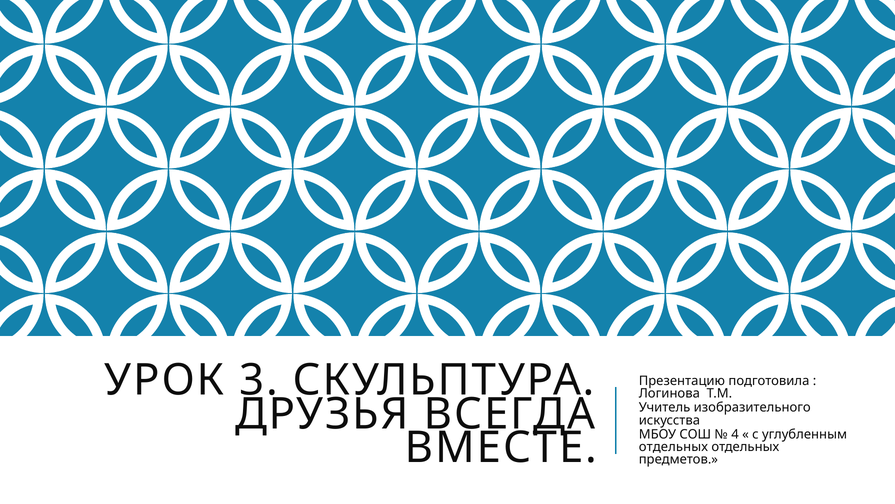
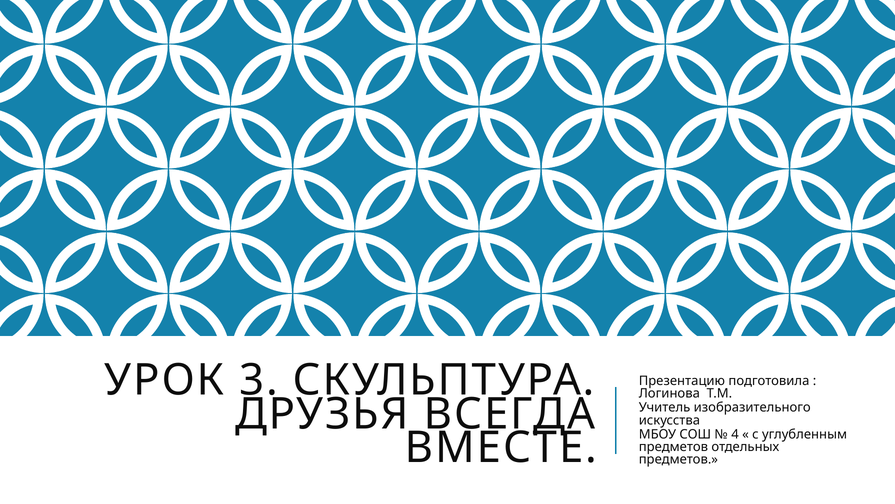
отдельных at (673, 446): отдельных -> предметов
